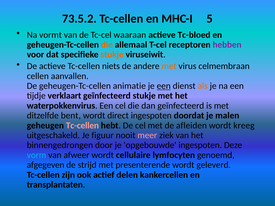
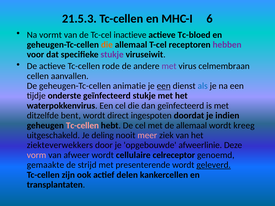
73.5.2: 73.5.2 -> 21.5.3
5: 5 -> 6
waaraan: waaraan -> inactieve
stukje at (112, 55) colour: orange -> purple
niets: niets -> rode
met at (169, 66) colour: orange -> purple
als colour: orange -> blue
verklaart: verklaart -> onderste
malen: malen -> indien
de afleiden: afleiden -> allemaal
figuur: figuur -> deling
binnengedrongen: binnengedrongen -> ziekteverwekkers
opgebouwde ingespoten: ingespoten -> afweerlinie
vorm colour: light blue -> pink
lymfocyten: lymfocyten -> celreceptor
afgegeven: afgegeven -> gemaakte
geleverd underline: none -> present
